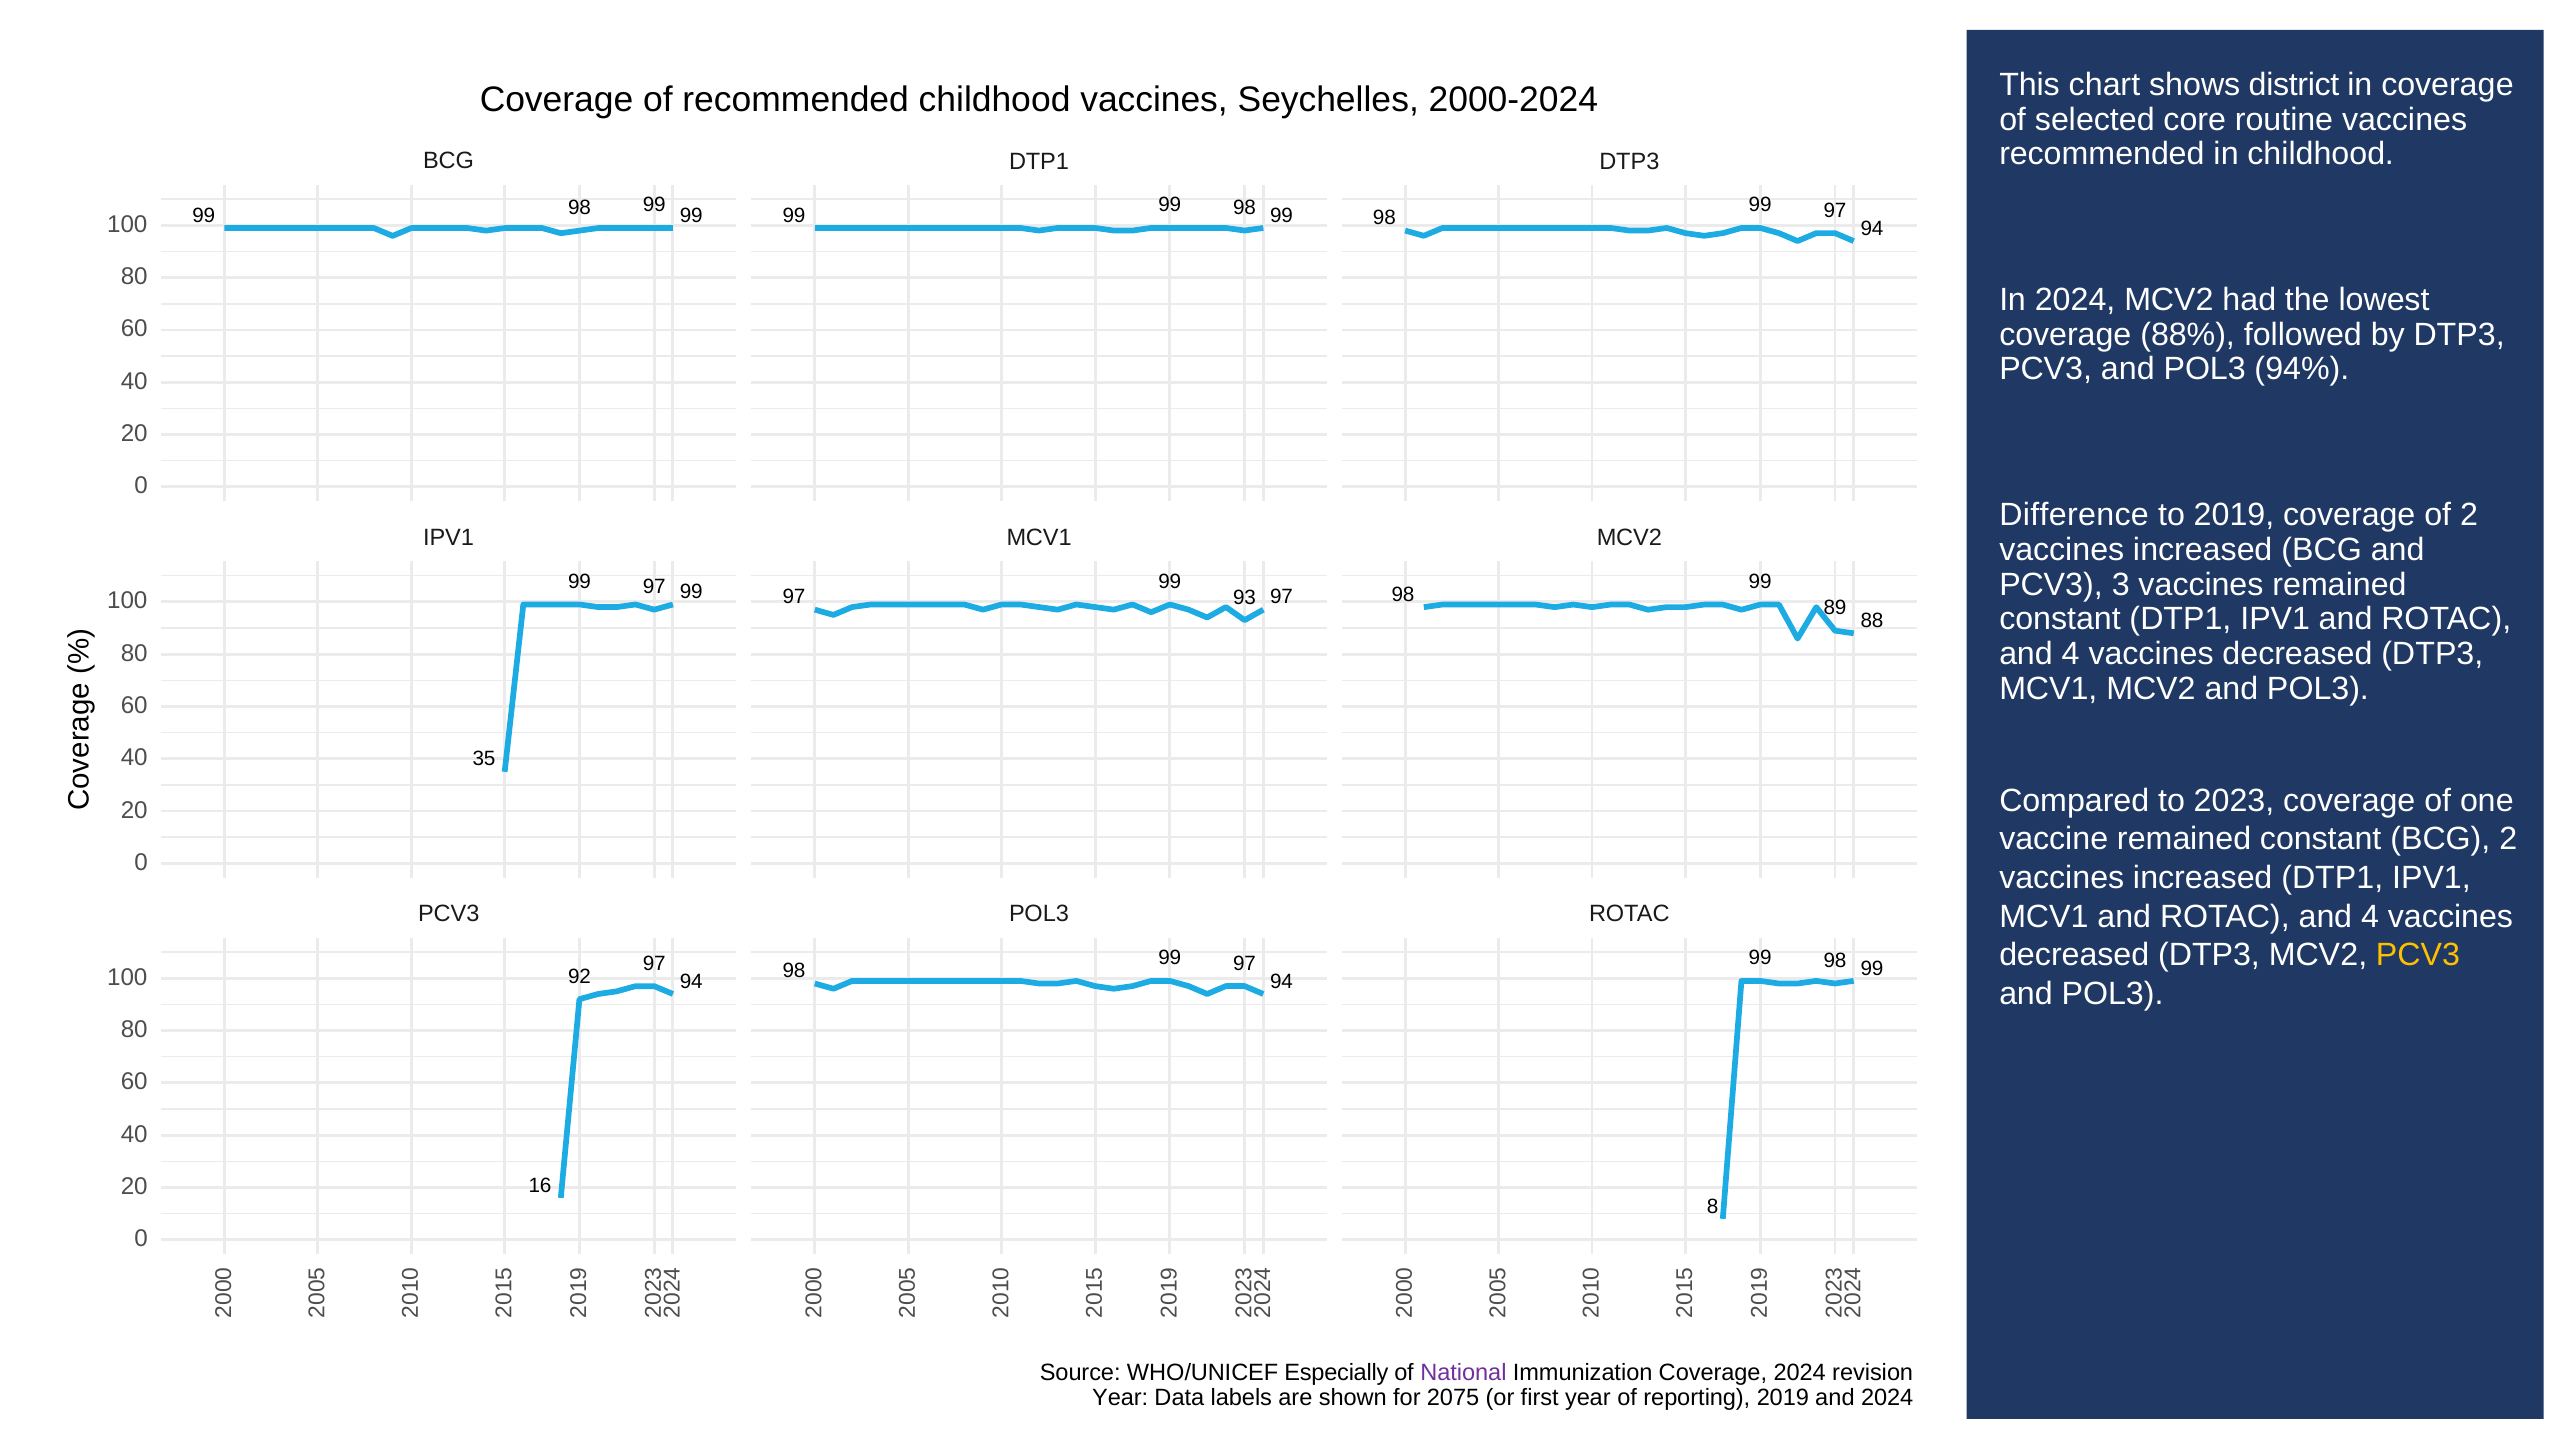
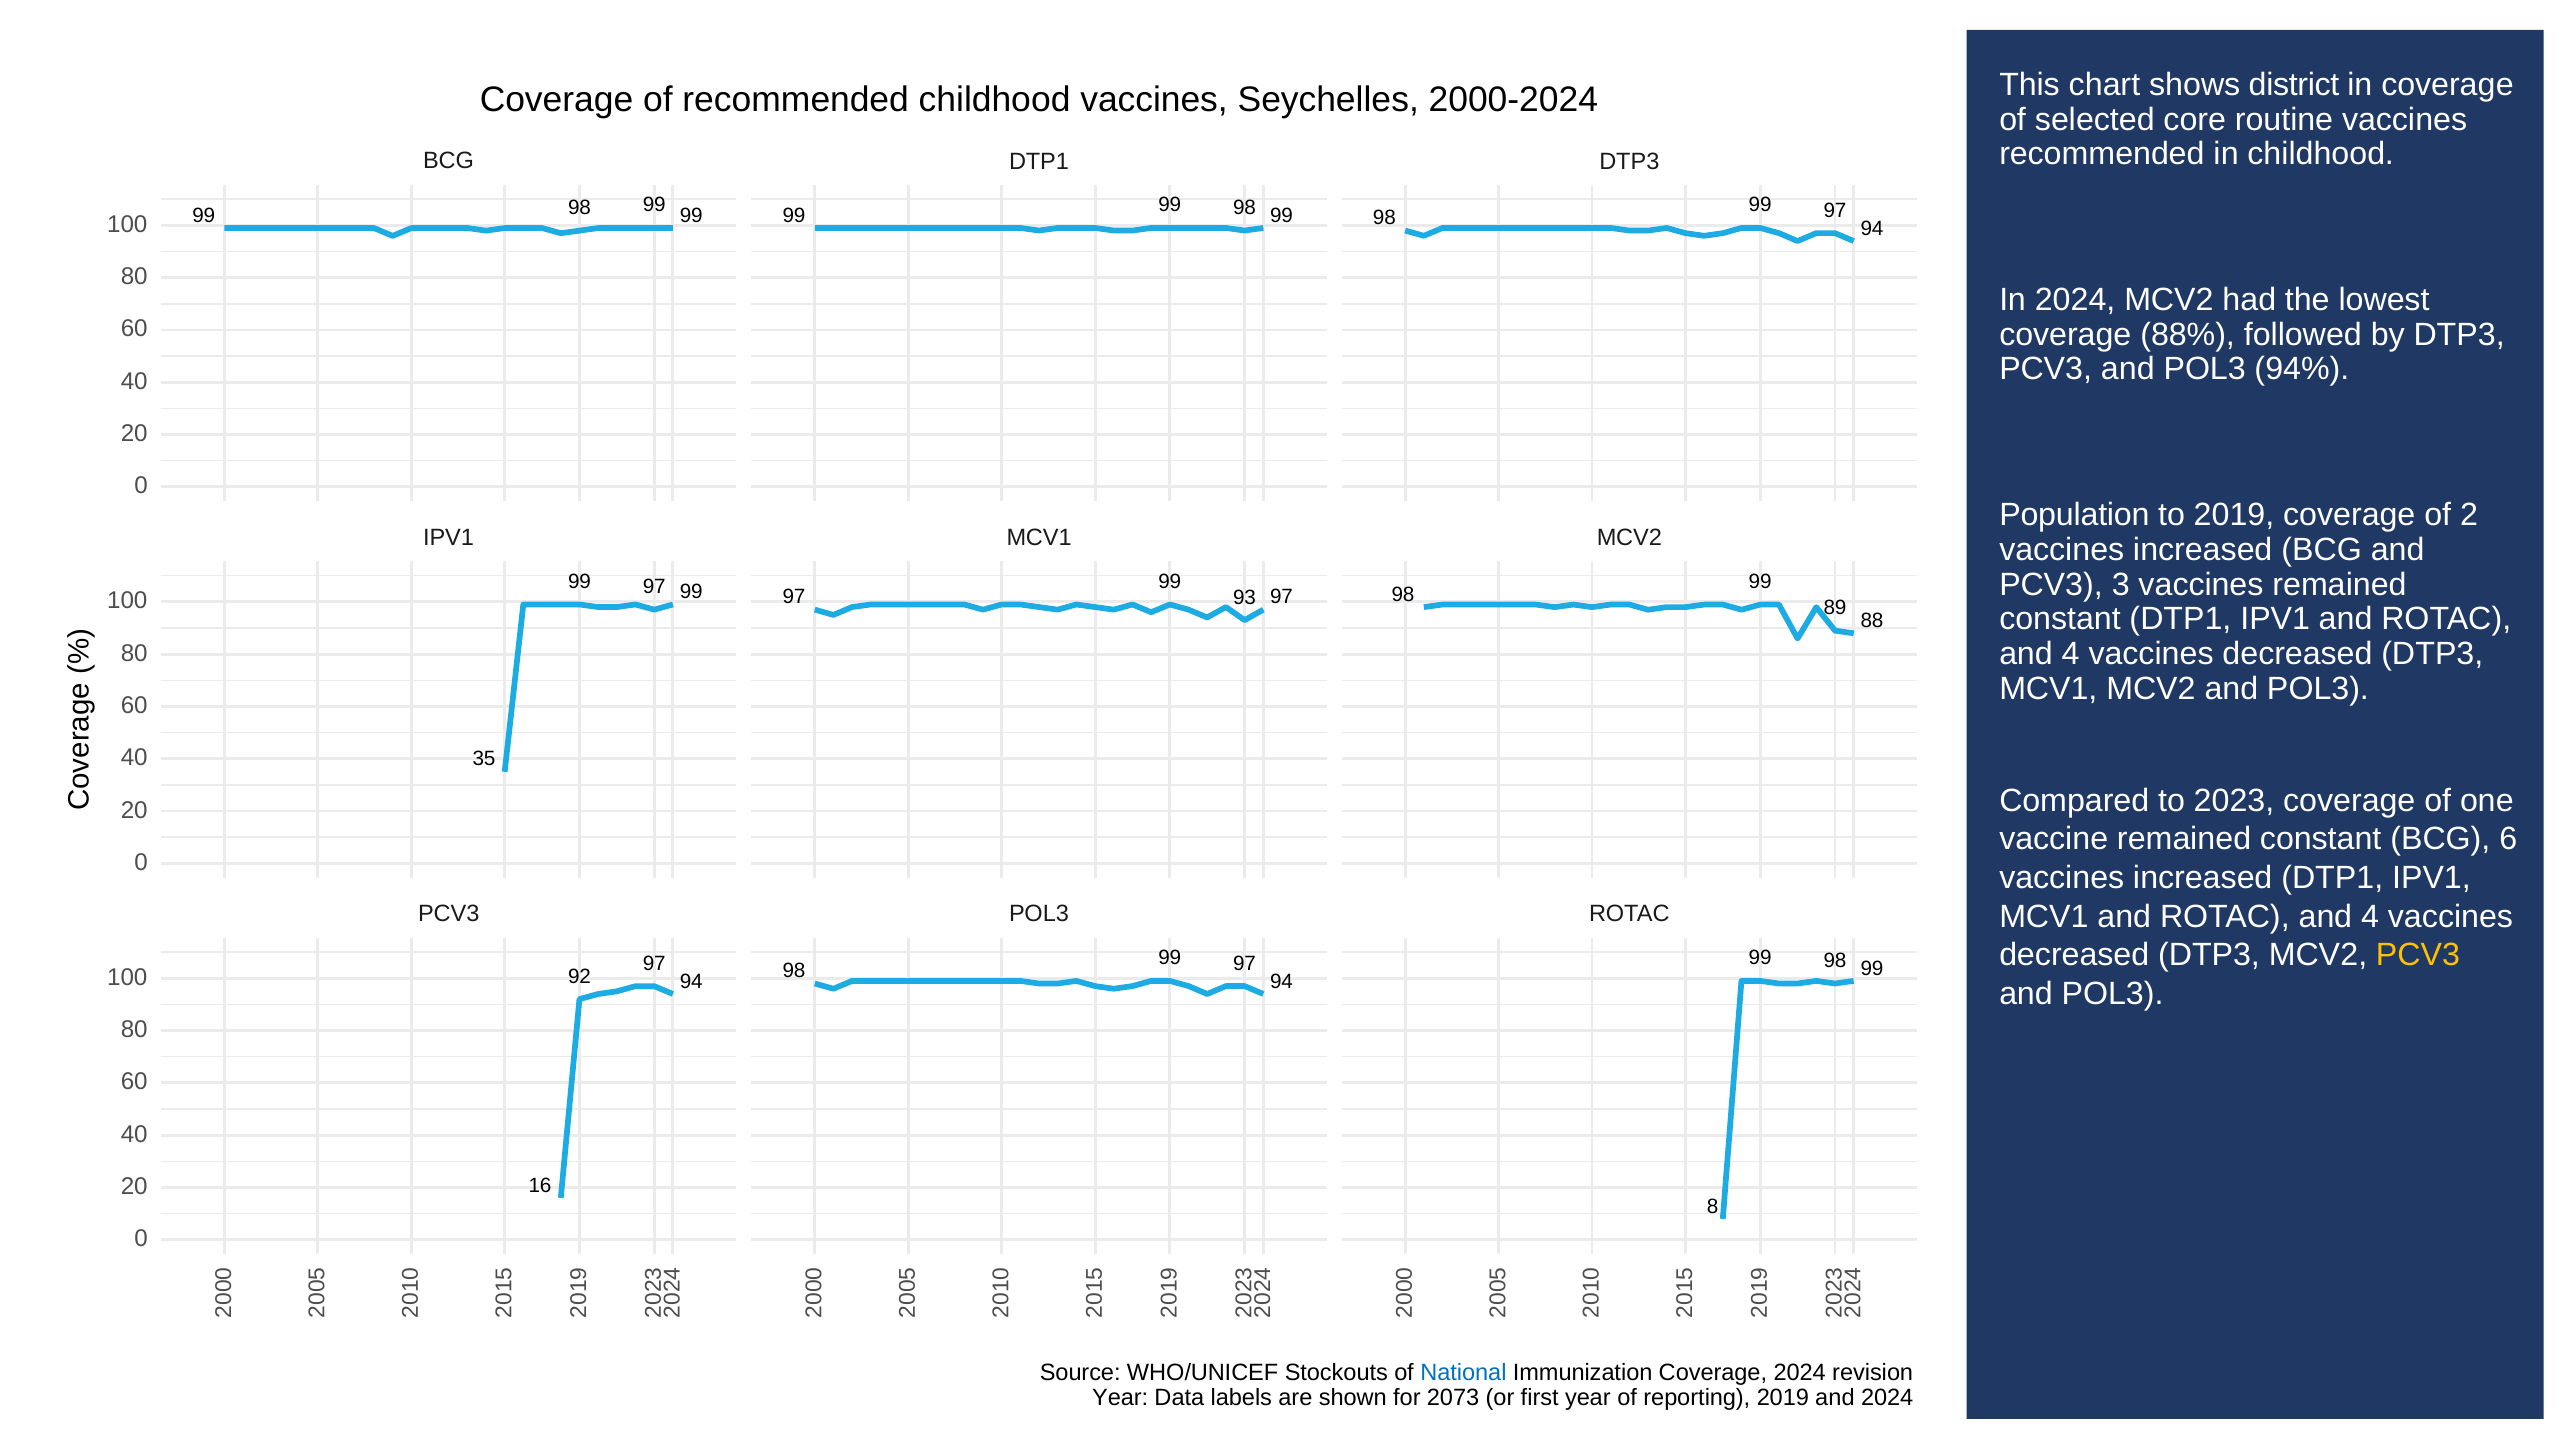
Difference: Difference -> Population
BCG 2: 2 -> 6
Especially: Especially -> Stockouts
National colour: purple -> blue
2075: 2075 -> 2073
